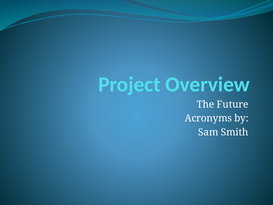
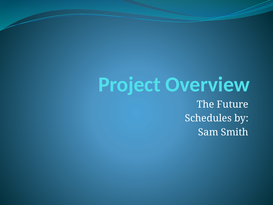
Acronyms: Acronyms -> Schedules
